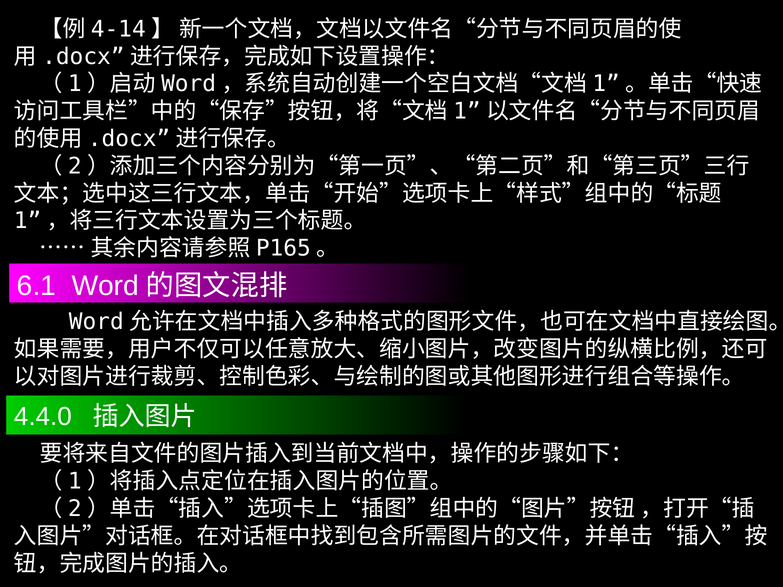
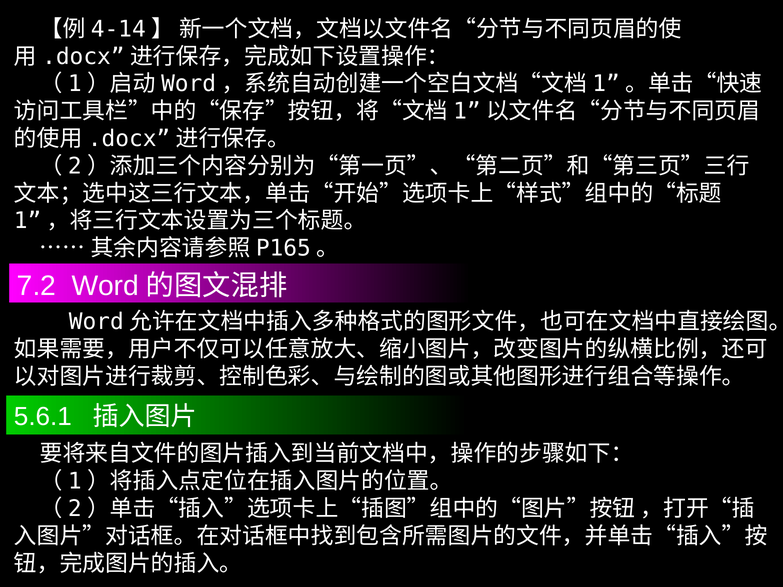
6.1: 6.1 -> 7.2
4.4.0: 4.4.0 -> 5.6.1
